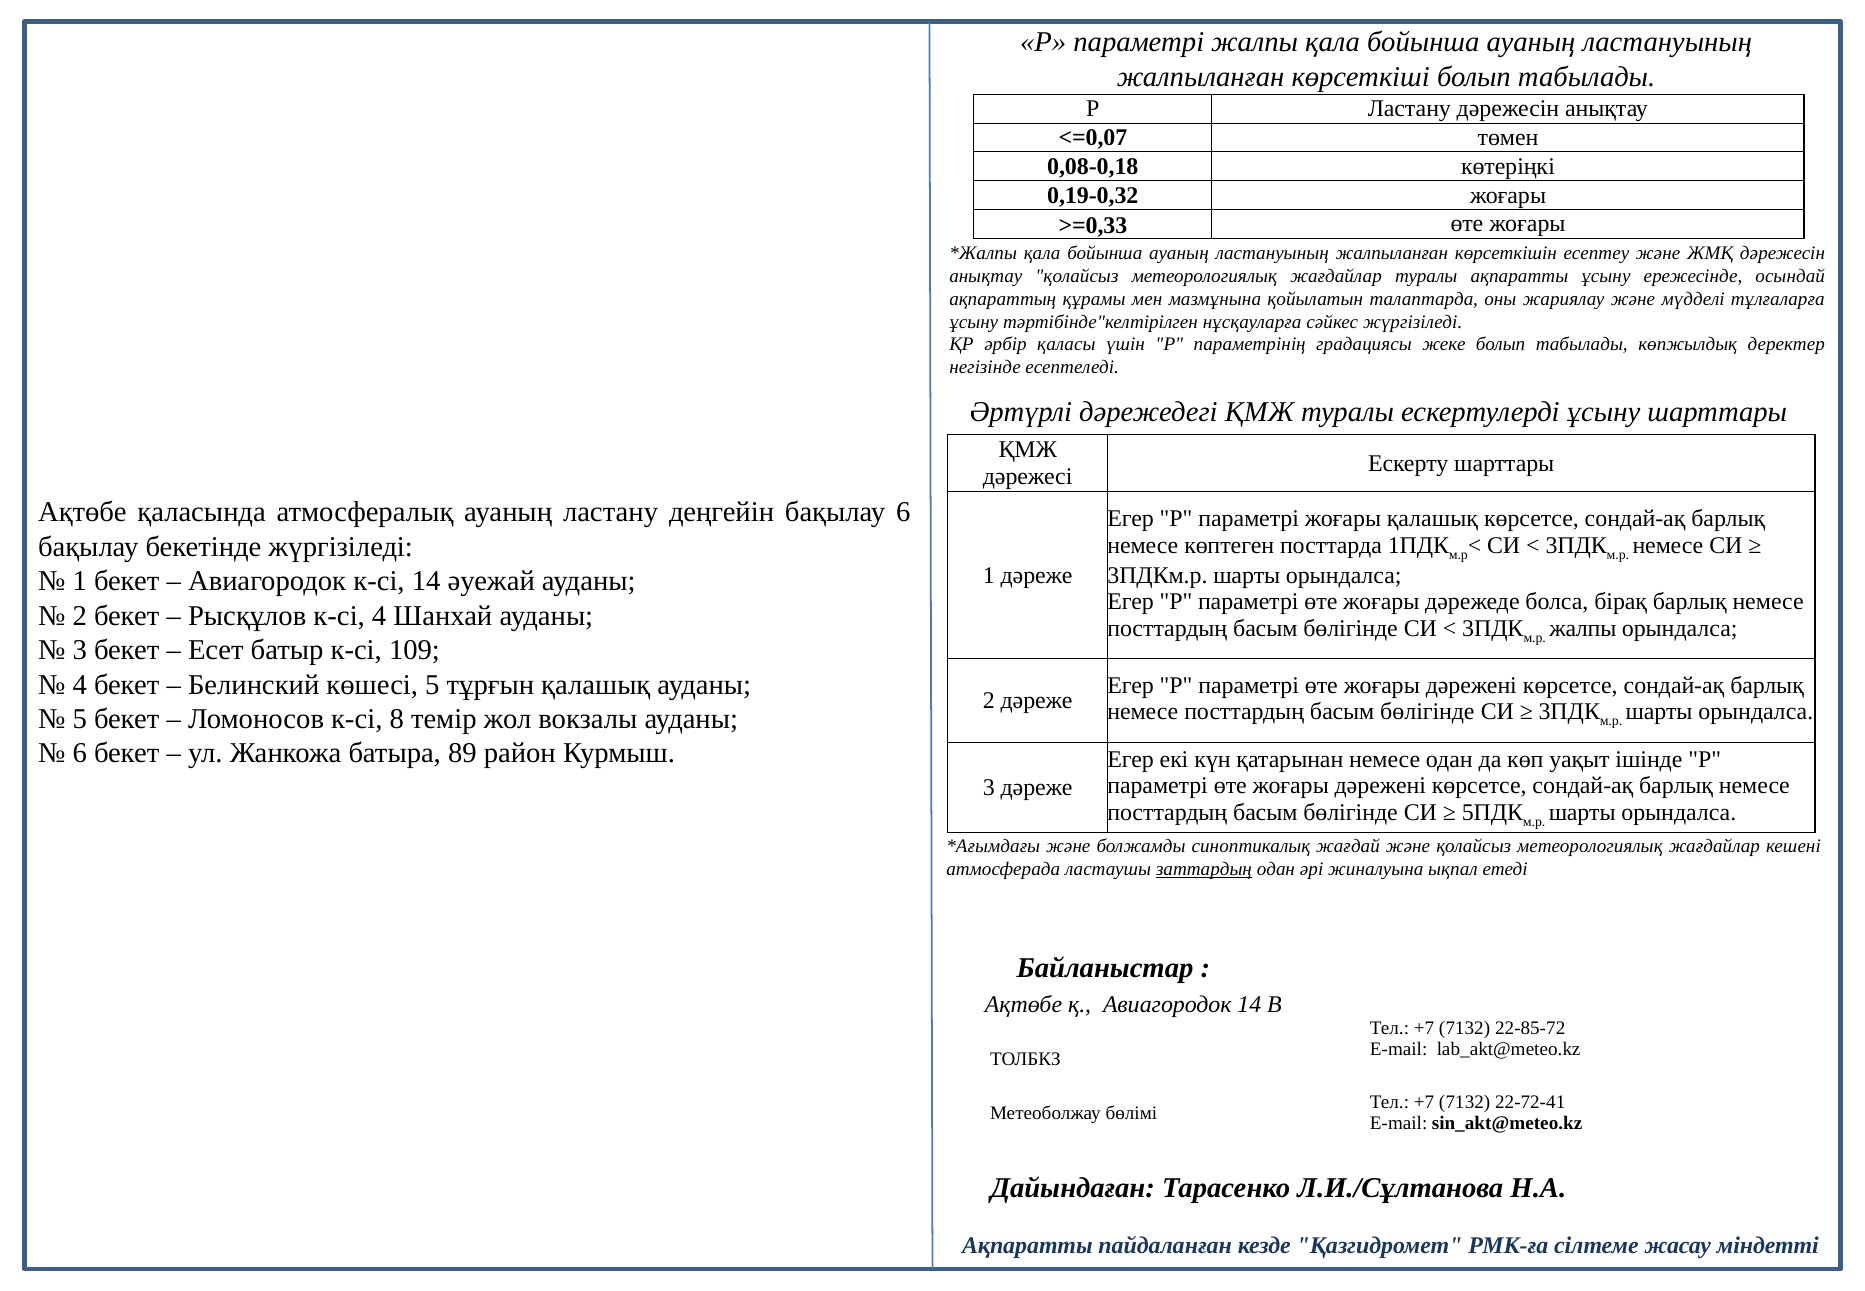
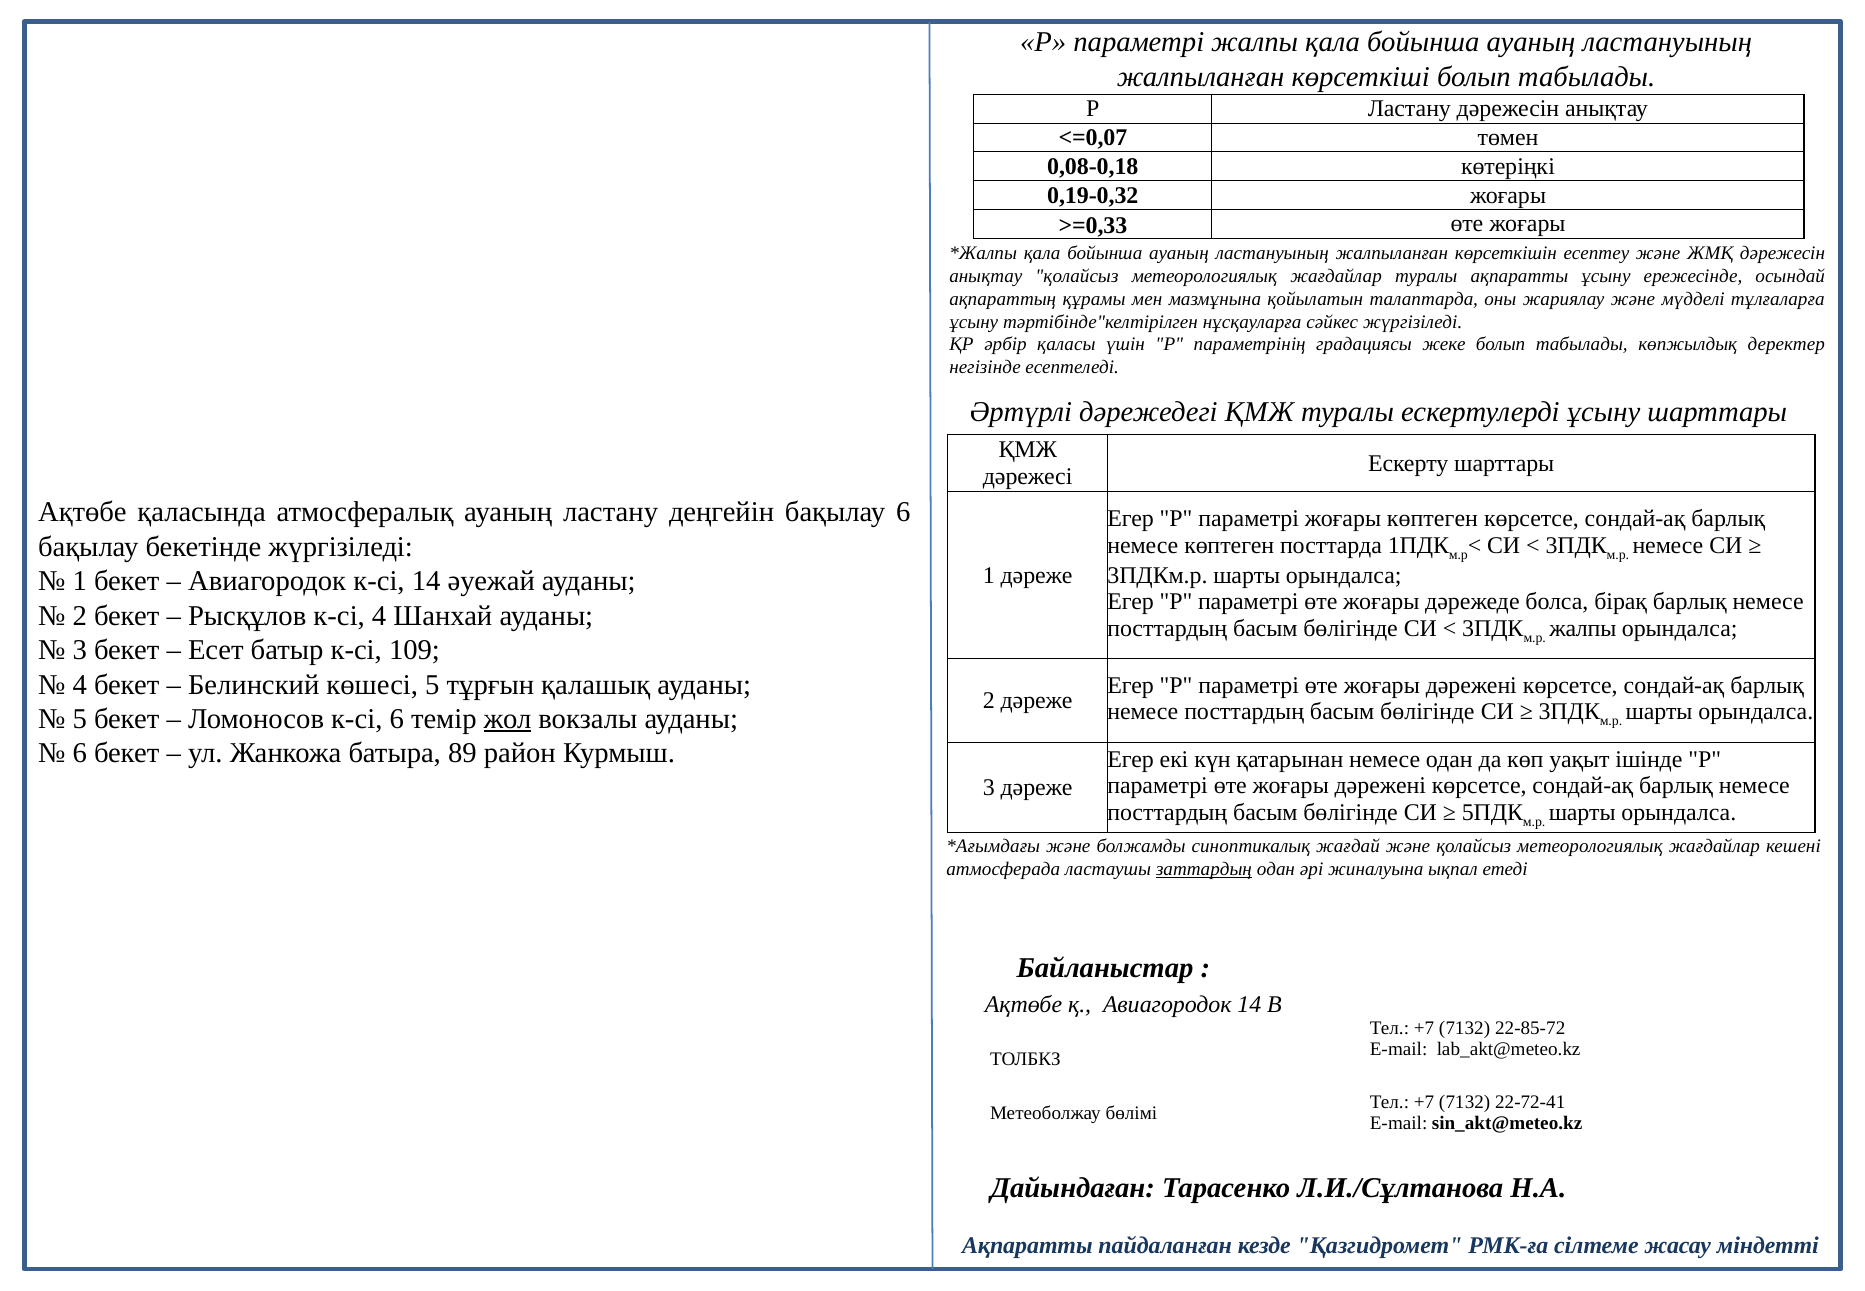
жоғары қалашық: қалашық -> көптеген
к-сі 8: 8 -> 6
жол underline: none -> present
